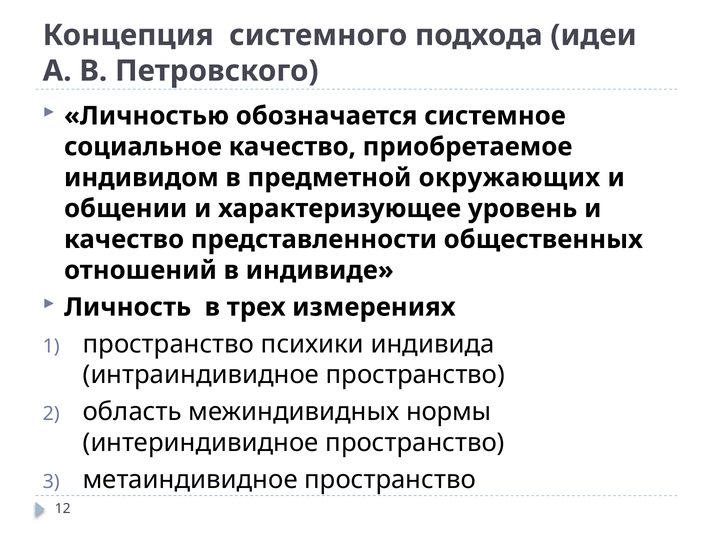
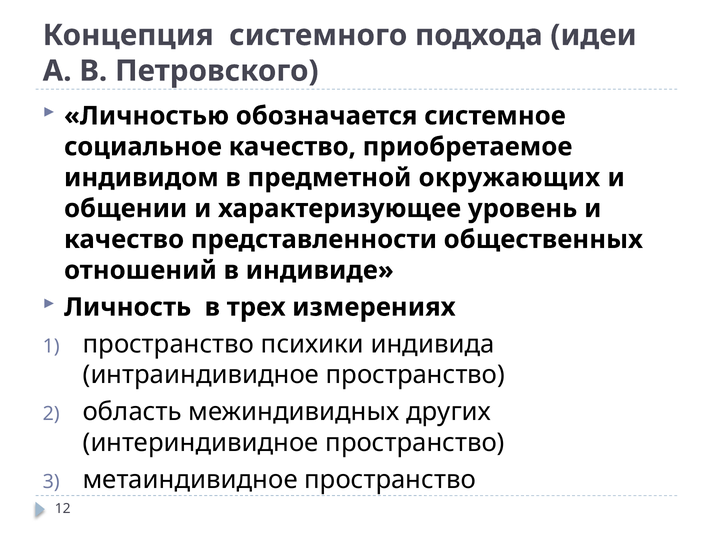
нормы: нормы -> других
